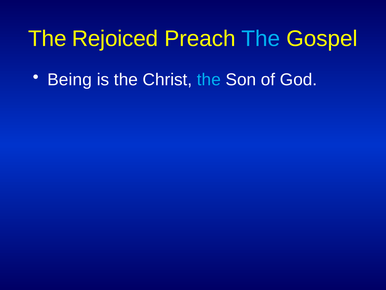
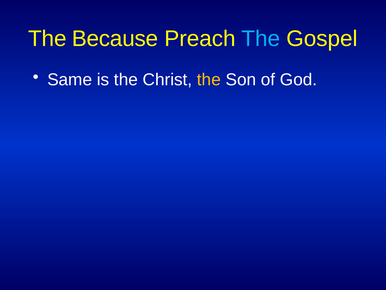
Rejoiced: Rejoiced -> Because
Being: Being -> Same
the at (209, 79) colour: light blue -> yellow
